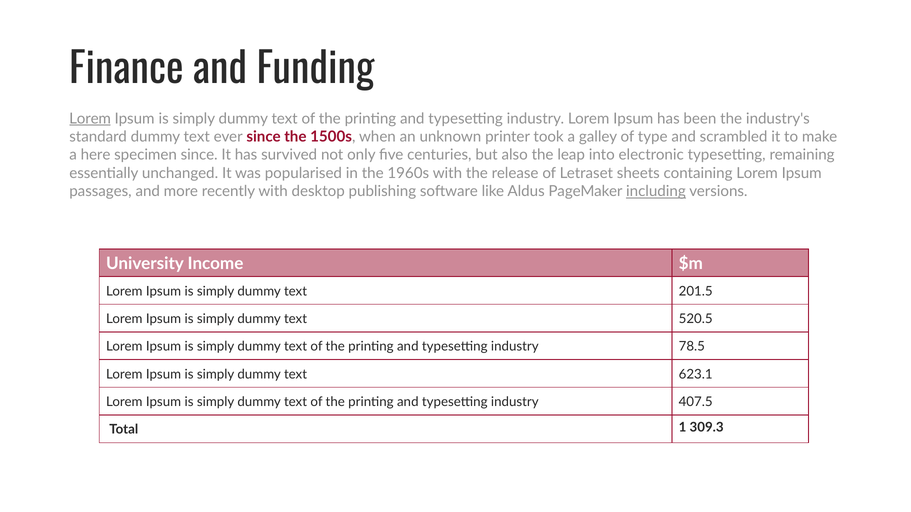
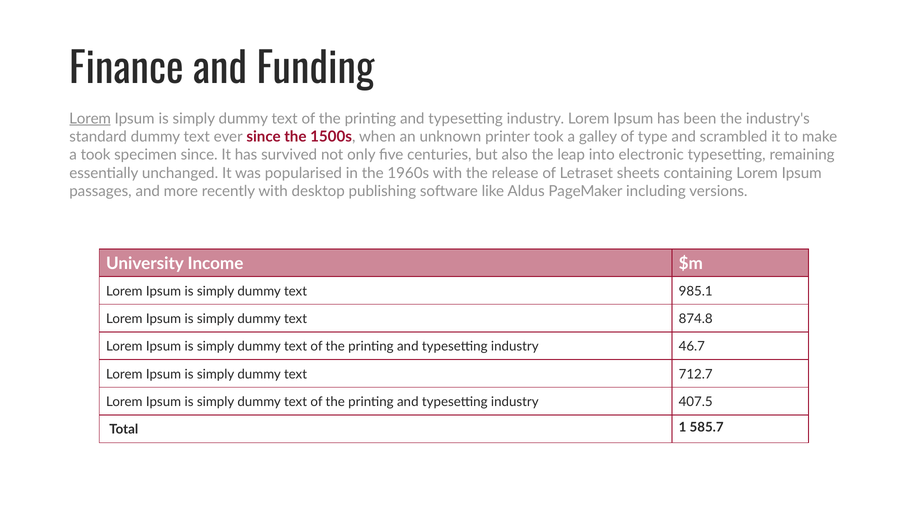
a here: here -> took
including underline: present -> none
201.5: 201.5 -> 985.1
520.5: 520.5 -> 874.8
78.5: 78.5 -> 46.7
623.1: 623.1 -> 712.7
309.3: 309.3 -> 585.7
